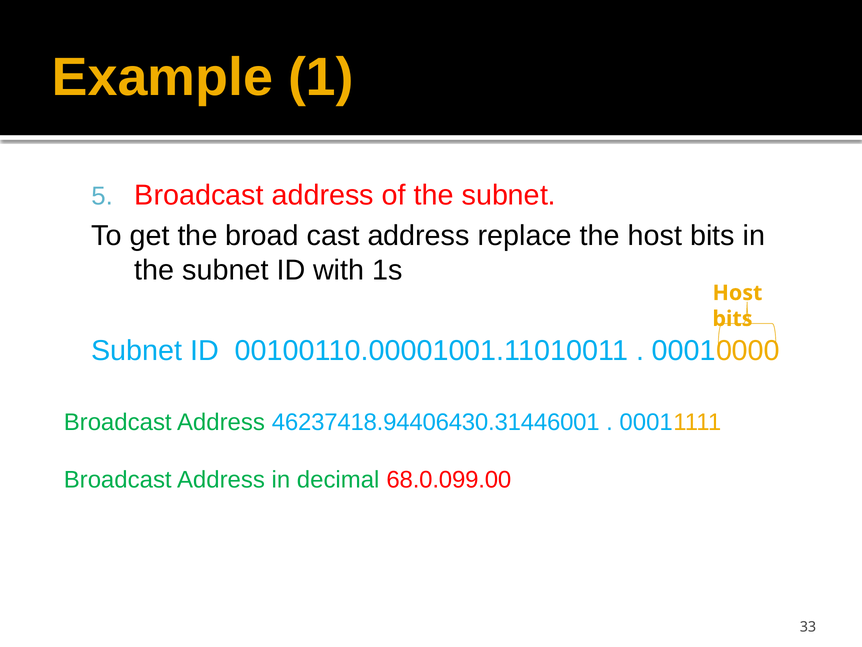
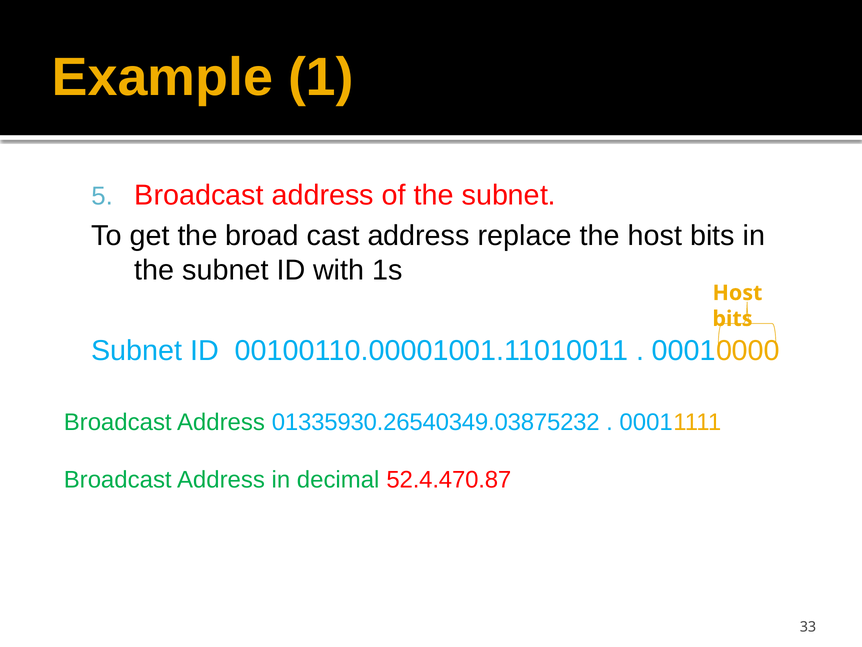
46237418.94406430.31446001: 46237418.94406430.31446001 -> 01335930.26540349.03875232
68.0.099.00: 68.0.099.00 -> 52.4.470.87
